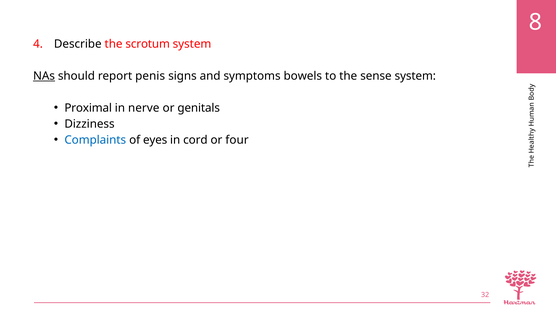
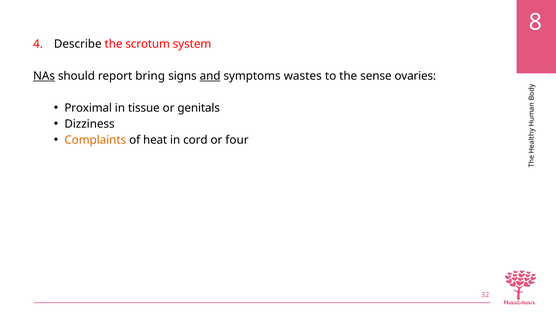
penis: penis -> bring
and underline: none -> present
bowels: bowels -> wastes
sense system: system -> ovaries
nerve: nerve -> tissue
Complaints colour: blue -> orange
eyes: eyes -> heat
